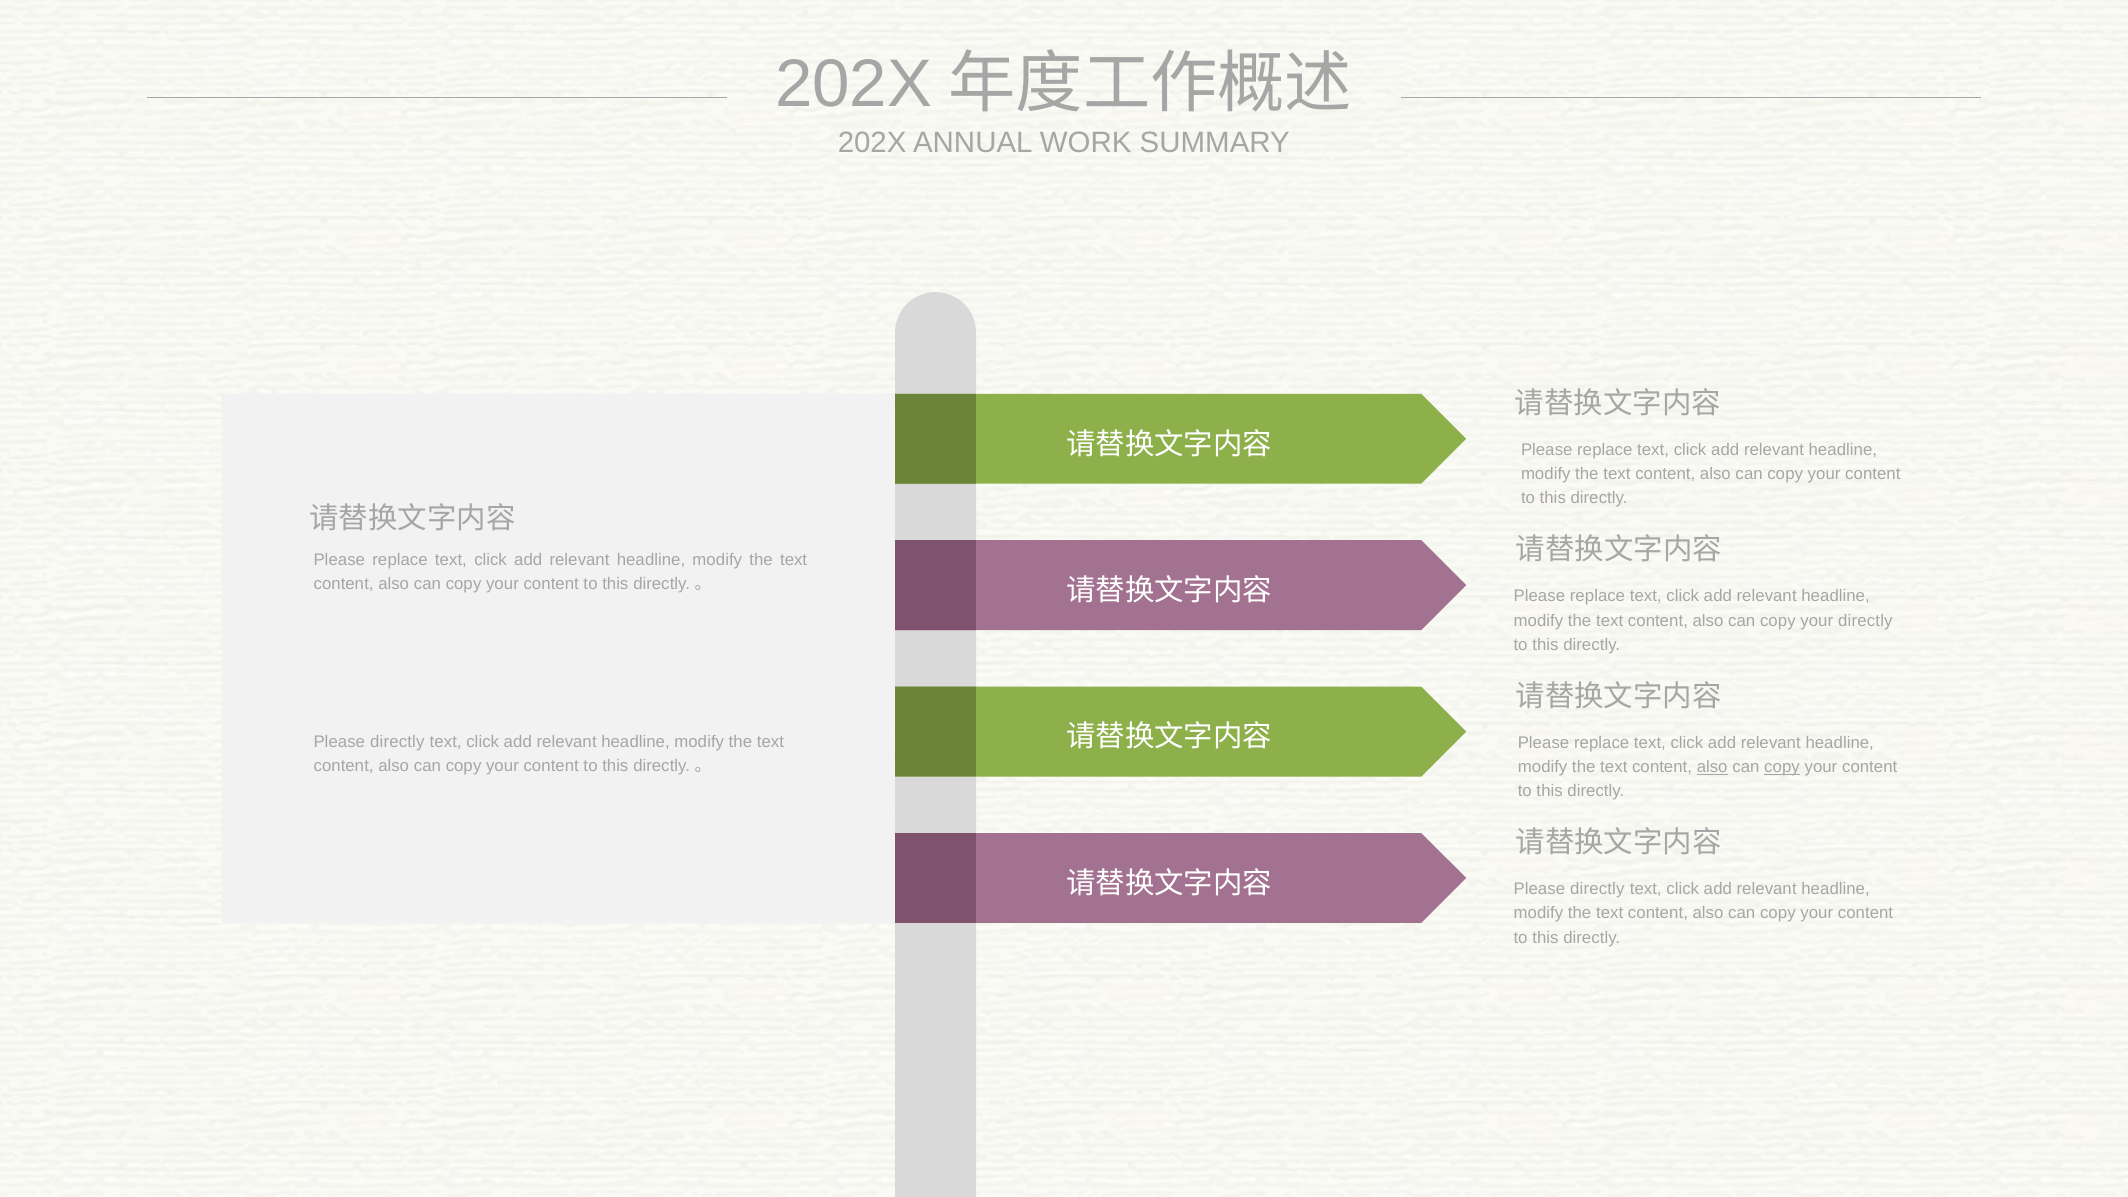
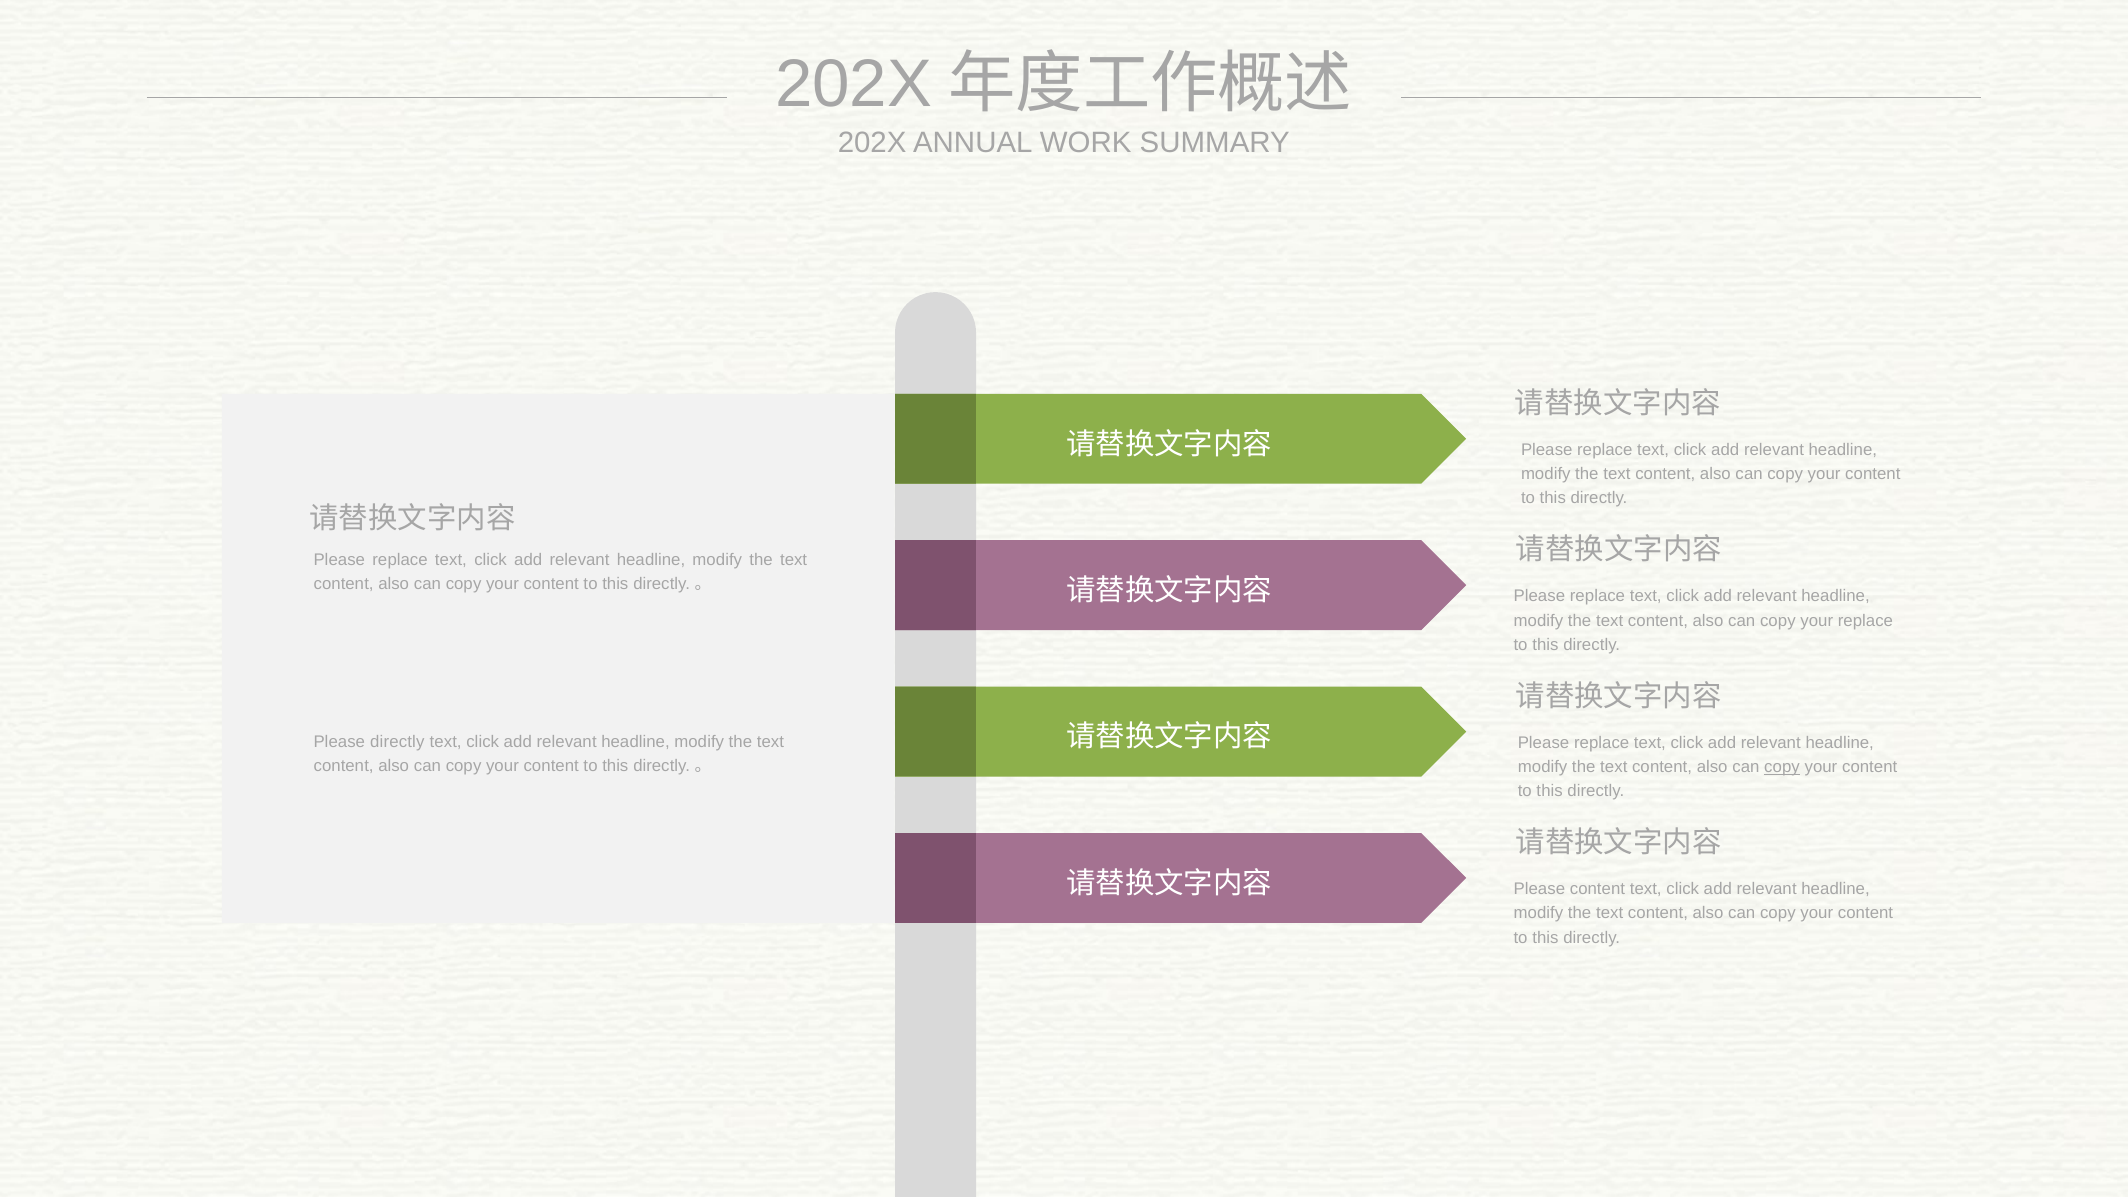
your directly: directly -> replace
also at (1712, 767) underline: present -> none
directly at (1597, 889): directly -> content
